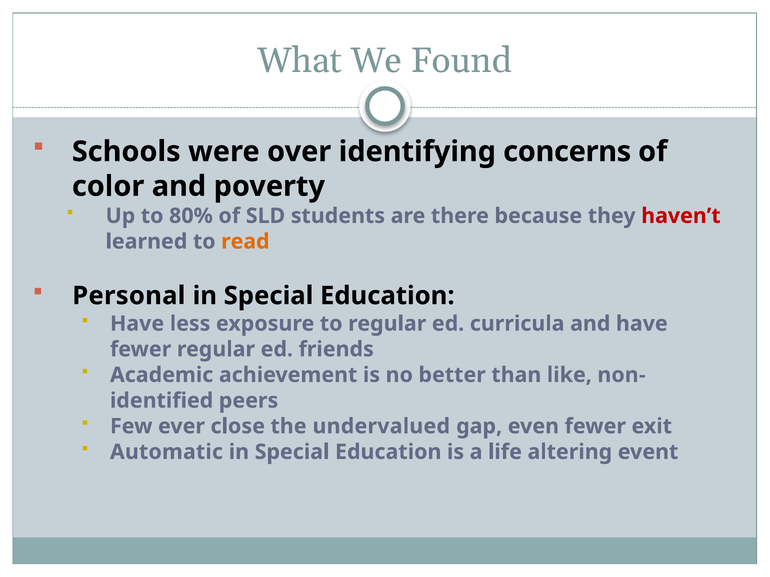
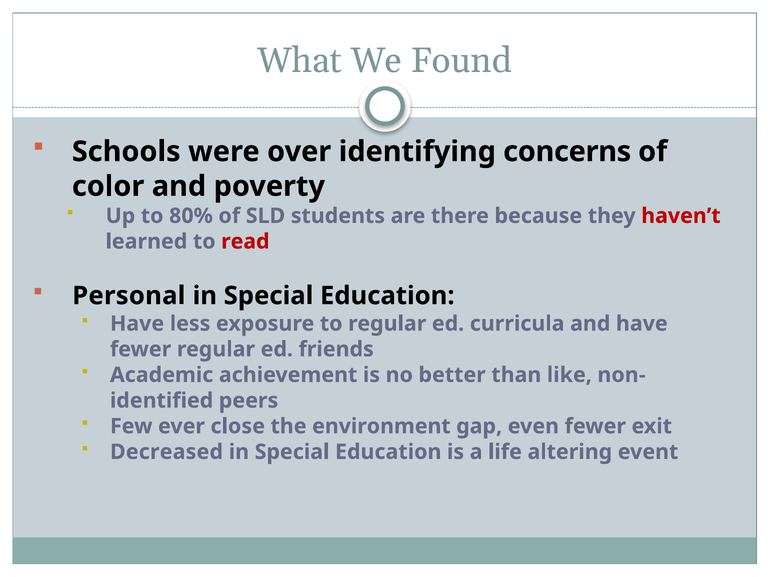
read colour: orange -> red
undervalued: undervalued -> environment
Automatic: Automatic -> Decreased
